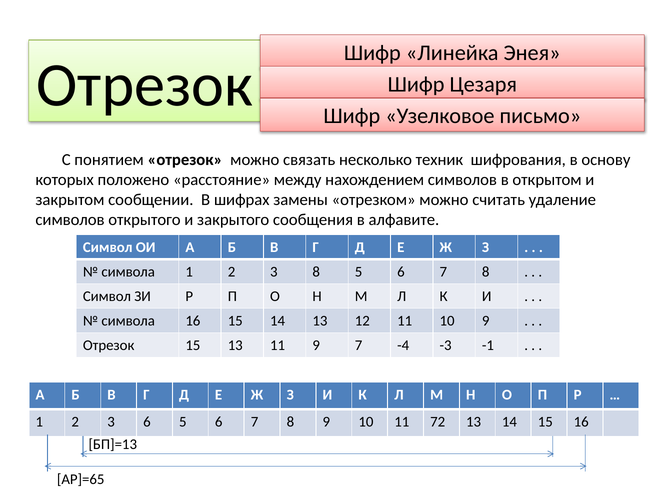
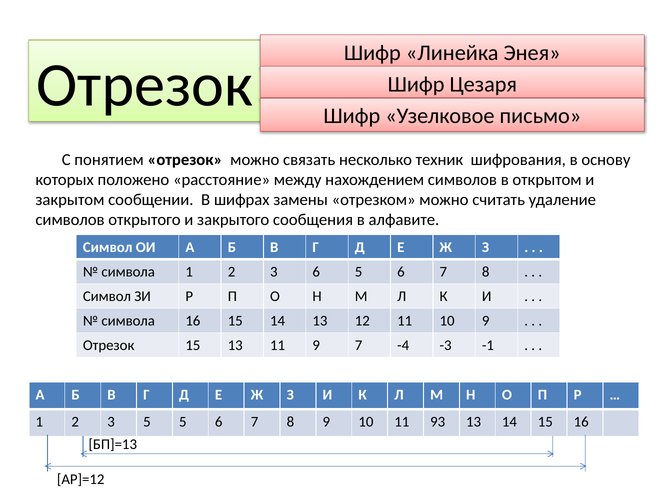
3 8: 8 -> 6
3 6: 6 -> 5
72: 72 -> 93
АР]=65: АР]=65 -> АР]=12
